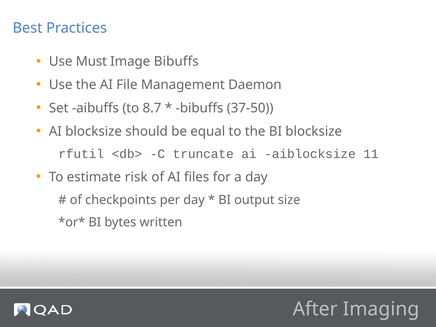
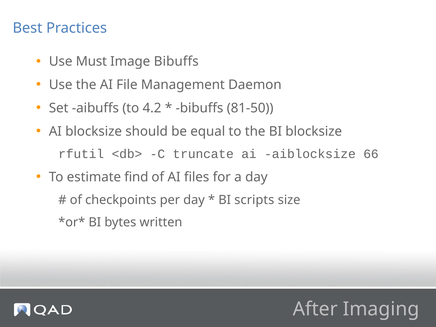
8.7: 8.7 -> 4.2
37-50: 37-50 -> 81-50
11: 11 -> 66
risk: risk -> find
output: output -> scripts
